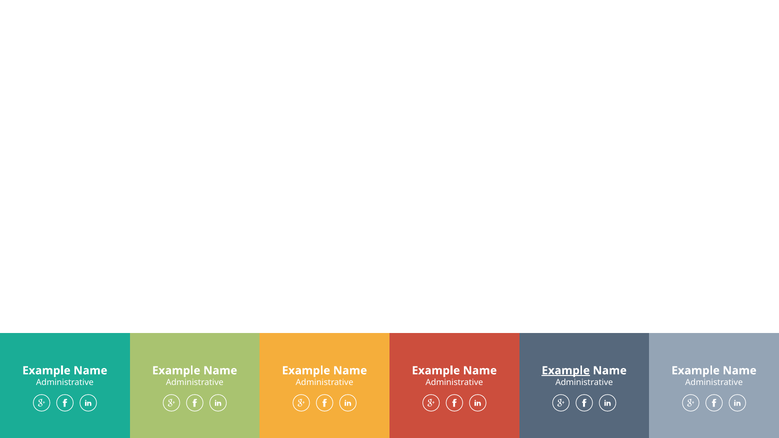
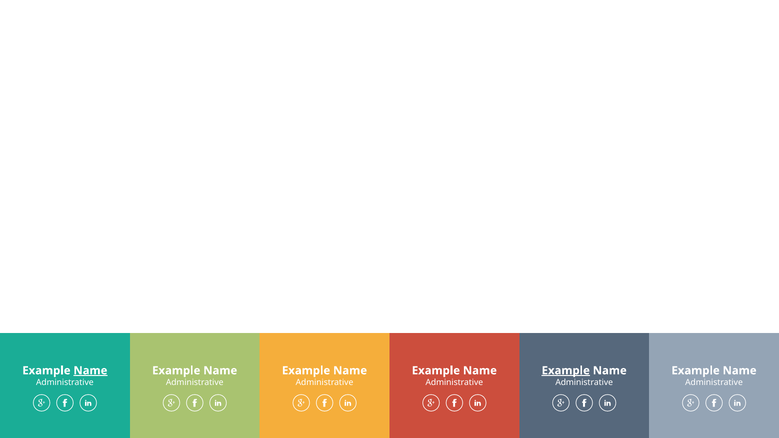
Name at (90, 371) underline: none -> present
